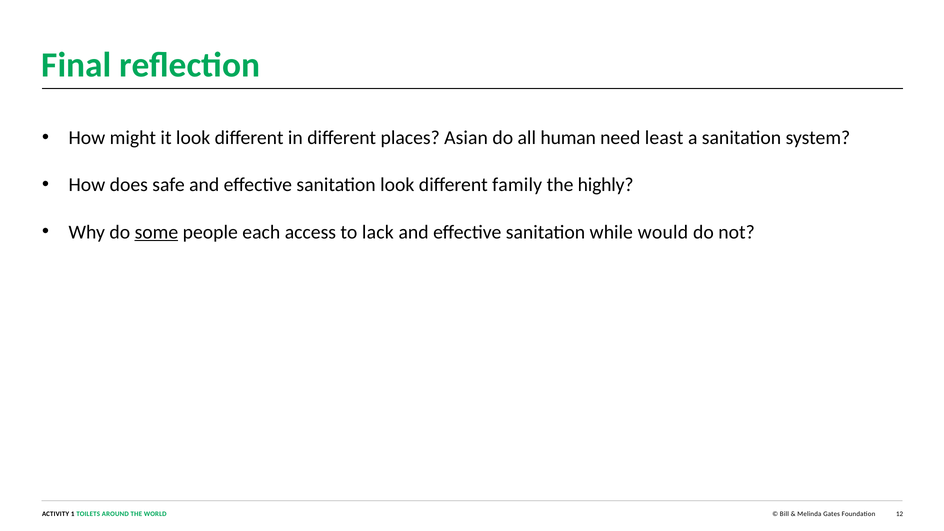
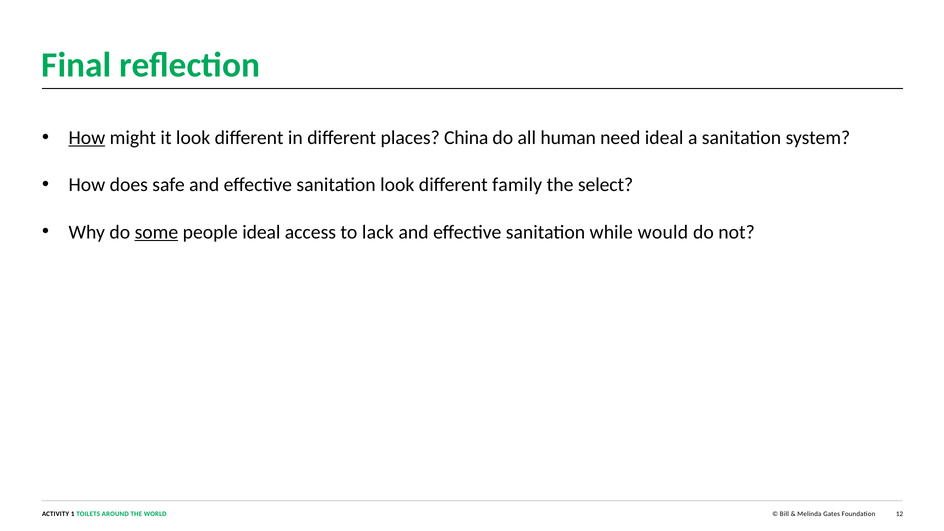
How at (87, 138) underline: none -> present
Asian: Asian -> China
need least: least -> ideal
highly: highly -> select
people each: each -> ideal
